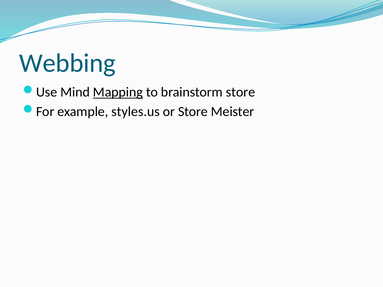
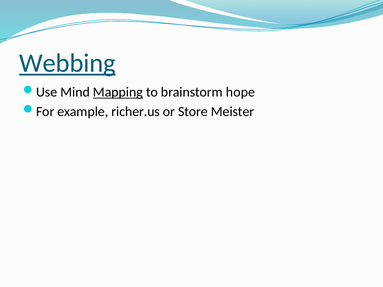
Webbing underline: none -> present
brainstorm store: store -> hope
styles.us: styles.us -> richer.us
